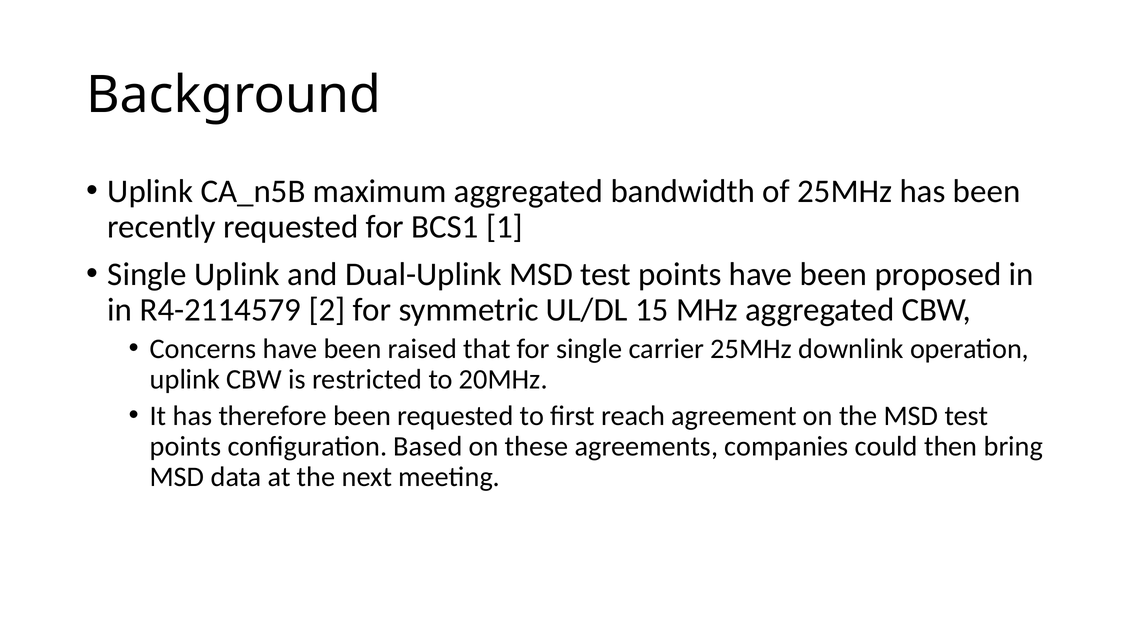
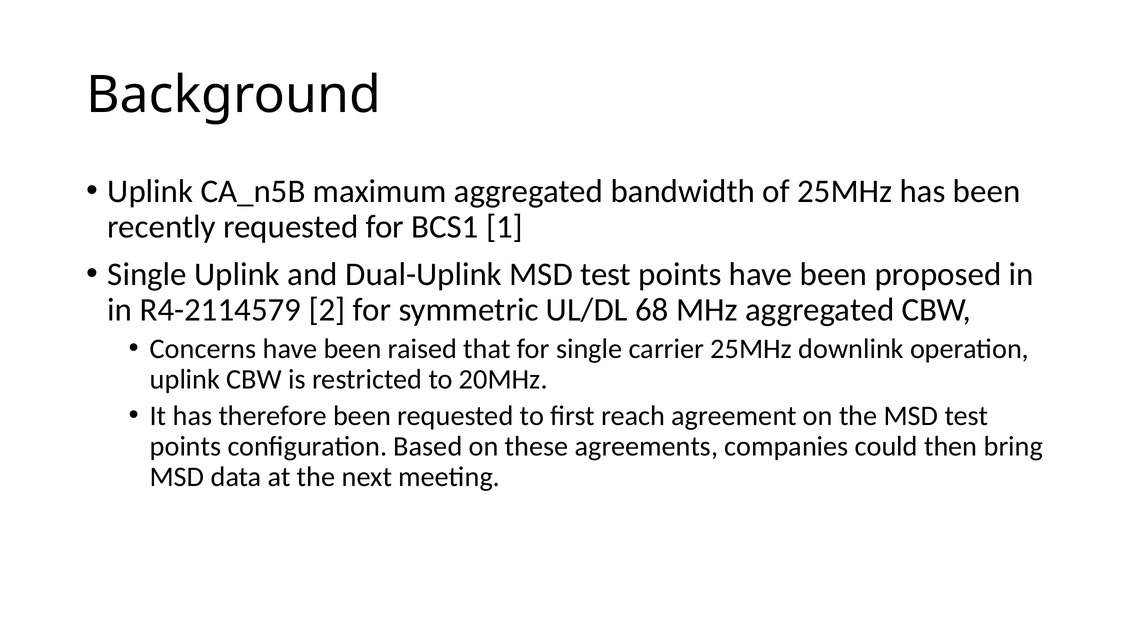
15: 15 -> 68
